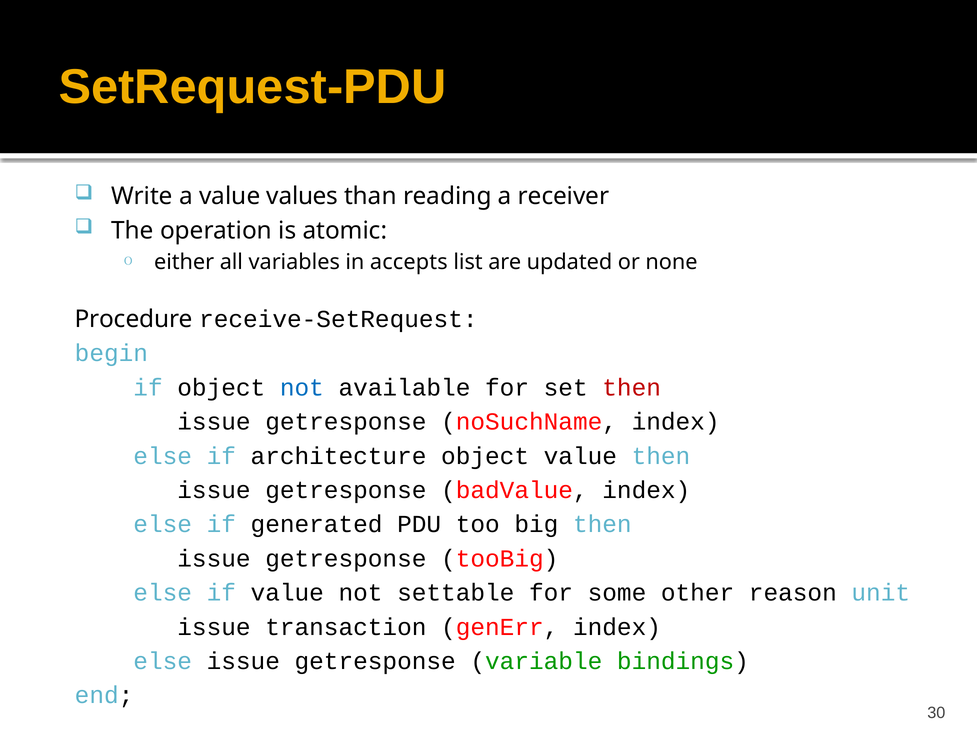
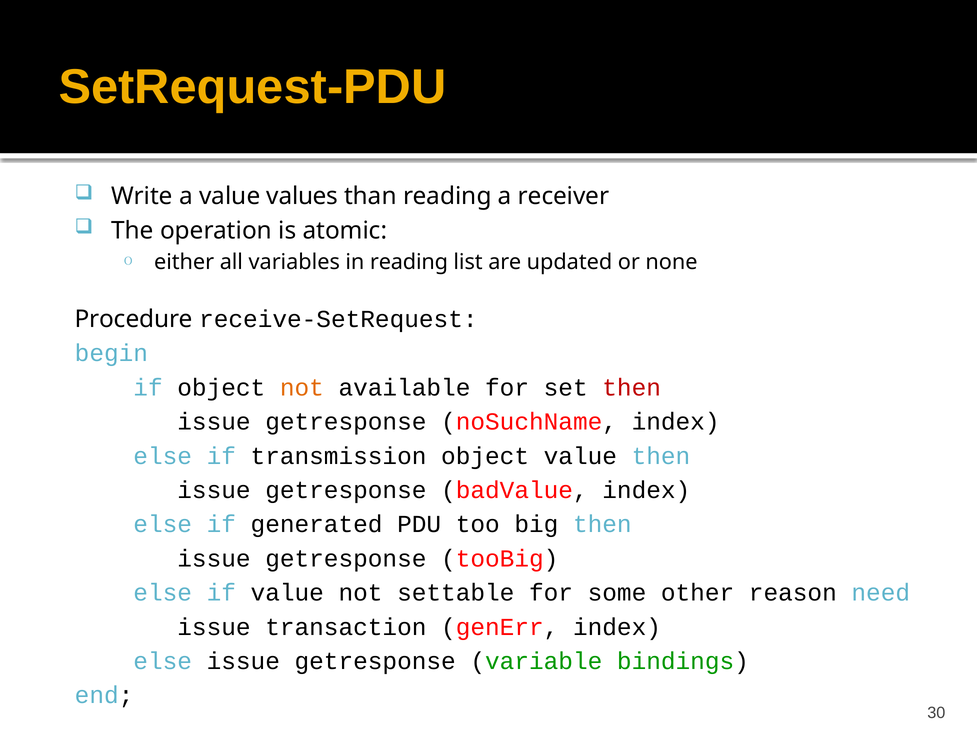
in accepts: accepts -> reading
not at (302, 387) colour: blue -> orange
architecture: architecture -> transmission
unit: unit -> need
